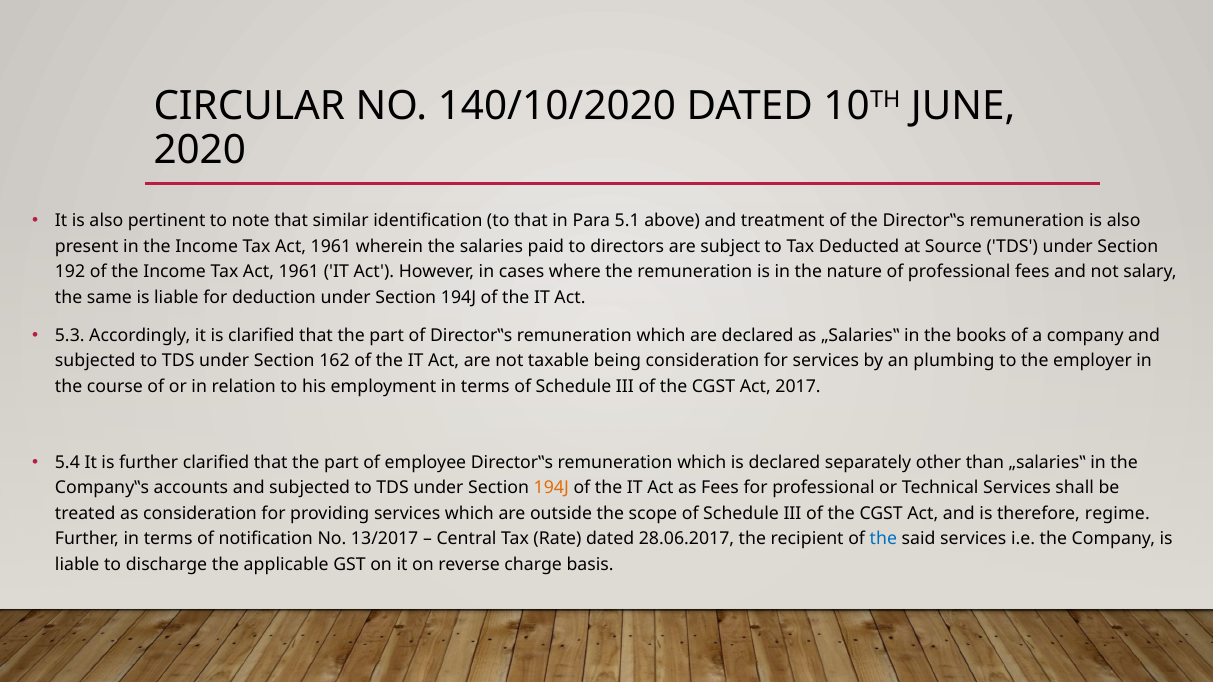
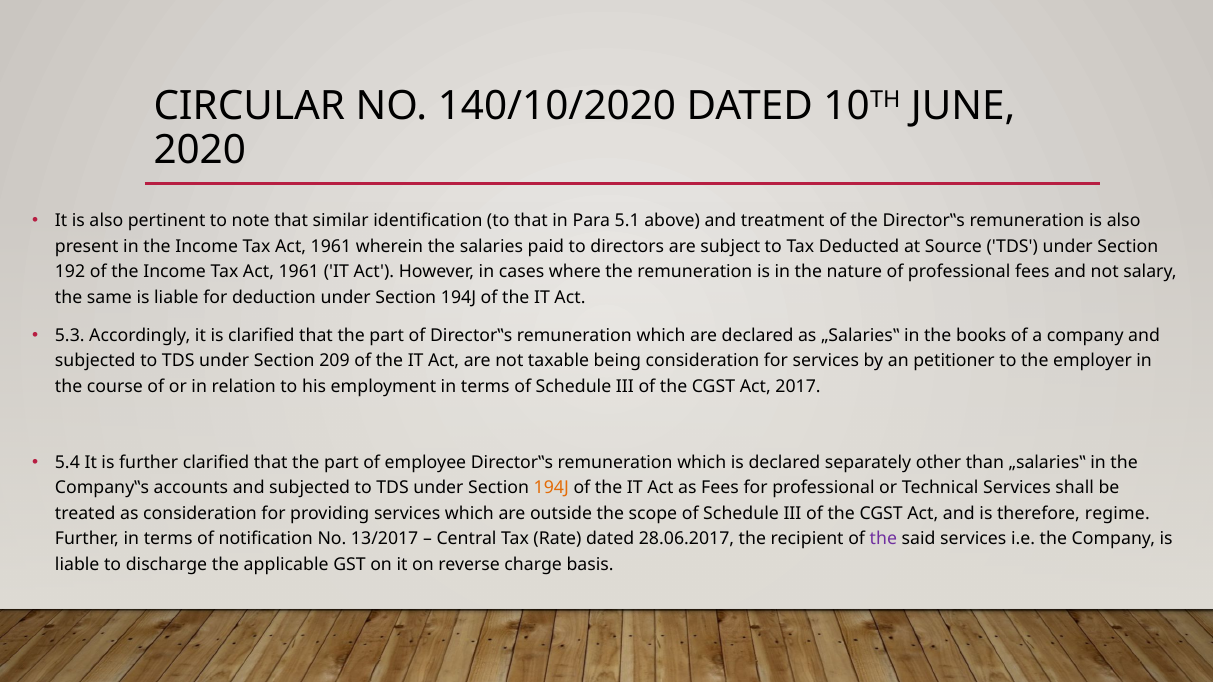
162: 162 -> 209
plumbing: plumbing -> petitioner
the at (883, 539) colour: blue -> purple
